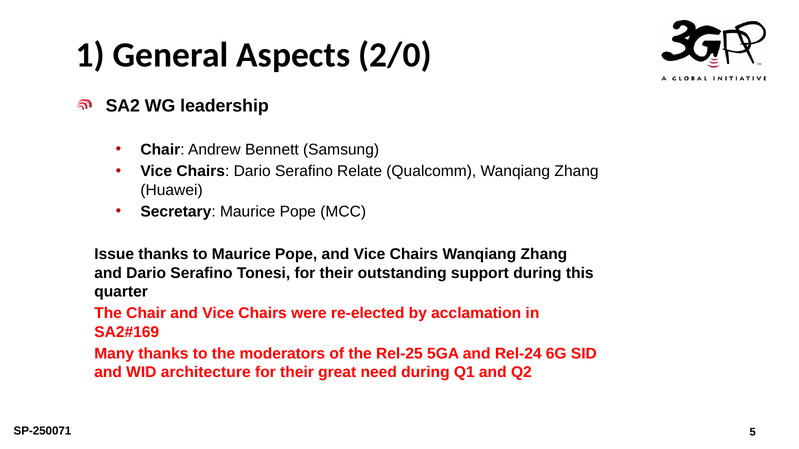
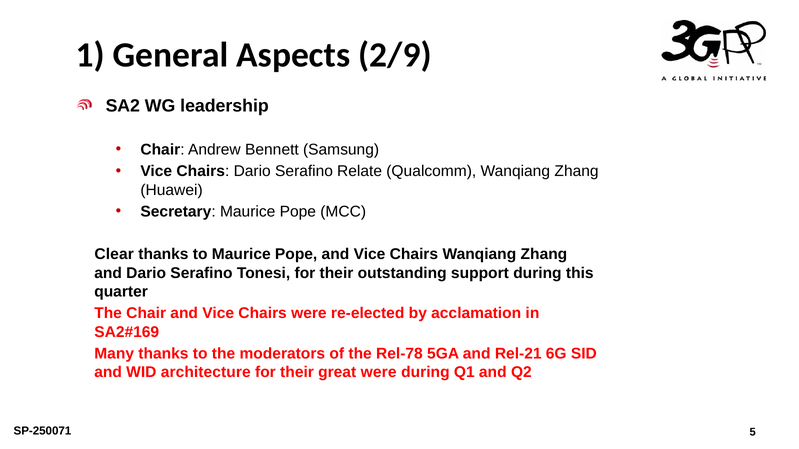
2/0: 2/0 -> 2/9
Issue: Issue -> Clear
Rel-25: Rel-25 -> Rel-78
Rel-24: Rel-24 -> Rel-21
great need: need -> were
